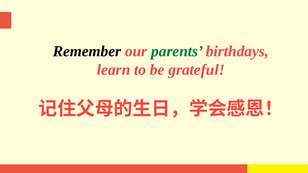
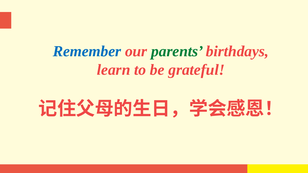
Remember colour: black -> blue
